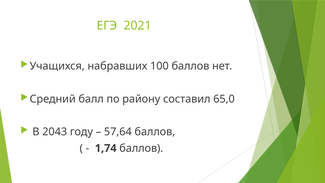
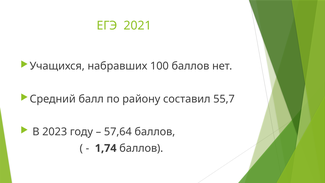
65,0: 65,0 -> 55,7
2043: 2043 -> 2023
